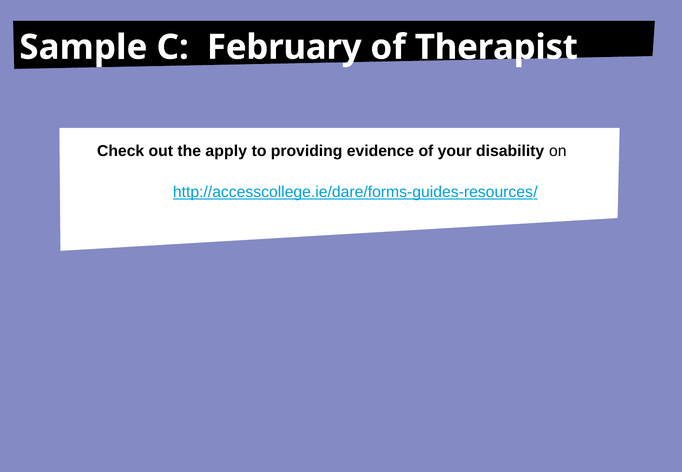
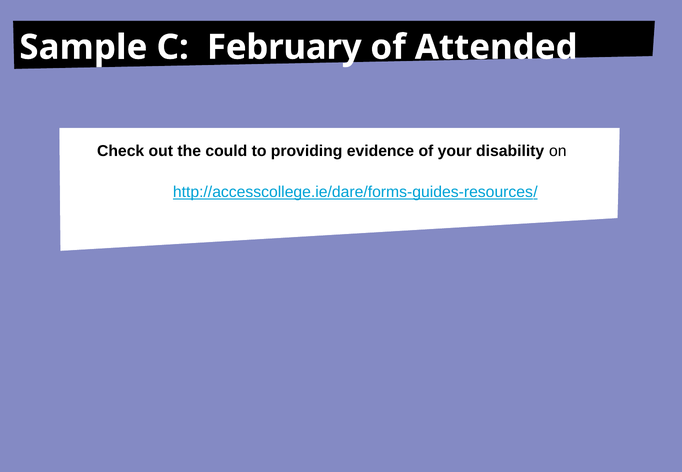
Therapist: Therapist -> Attended
apply: apply -> could
